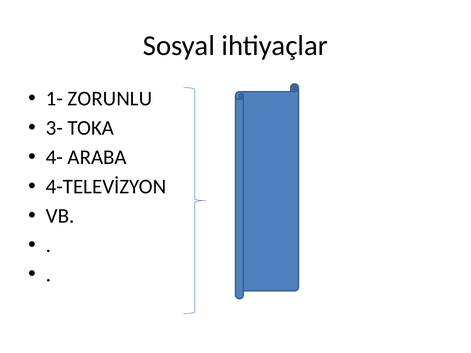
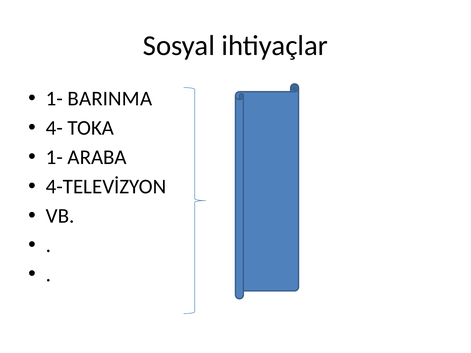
ZORUNLU: ZORUNLU -> BARINMA
3-: 3- -> 4-
4- at (54, 157): 4- -> 1-
